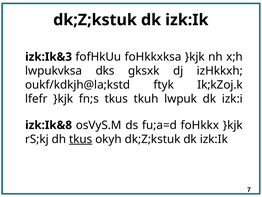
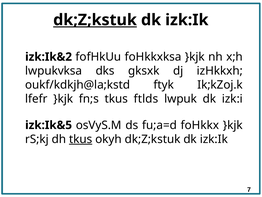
dk;Z;kstuk at (95, 20) underline: none -> present
izk:Ik&3: izk:Ik&3 -> izk:Ik&2
tkuh: tkuh -> ftlds
izk:Ik&8: izk:Ik&8 -> izk:Ik&5
